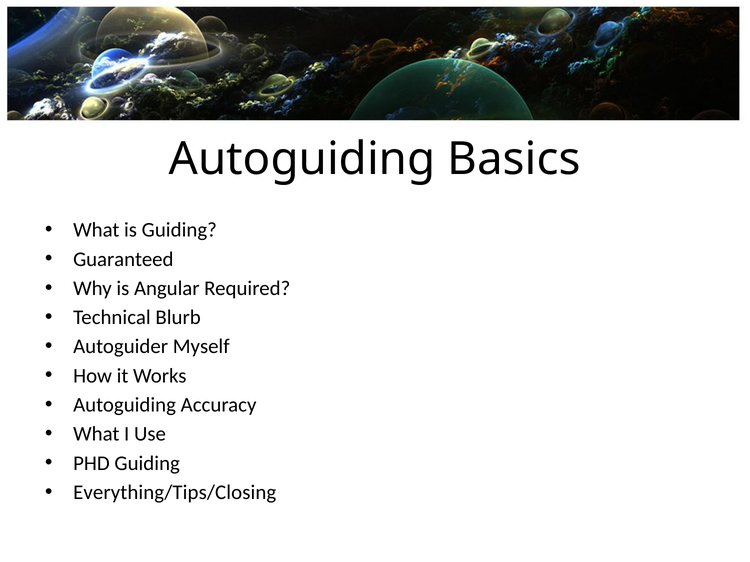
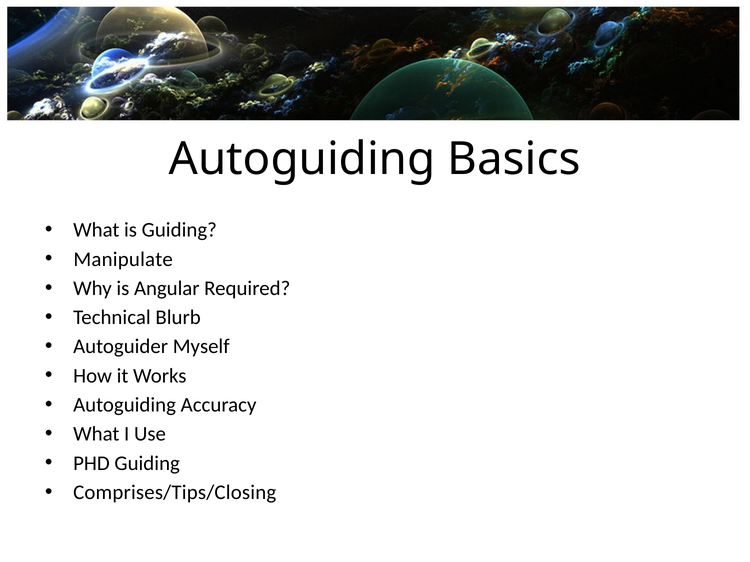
Guaranteed: Guaranteed -> Manipulate
Everything/Tips/Closing: Everything/Tips/Closing -> Comprises/Tips/Closing
